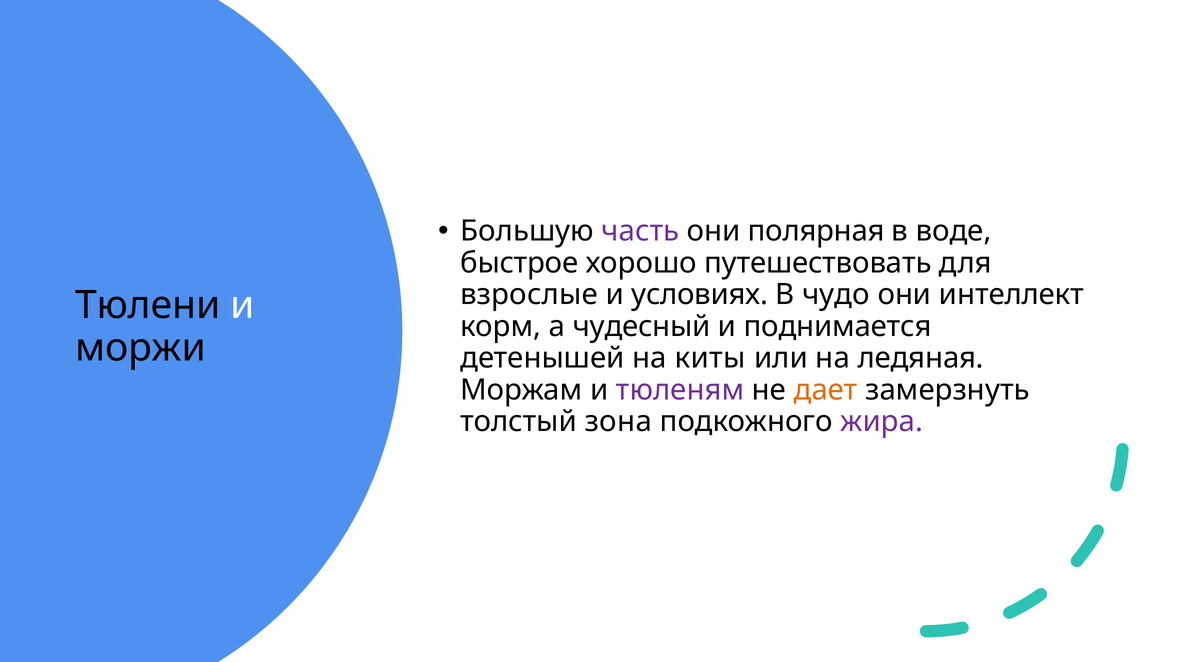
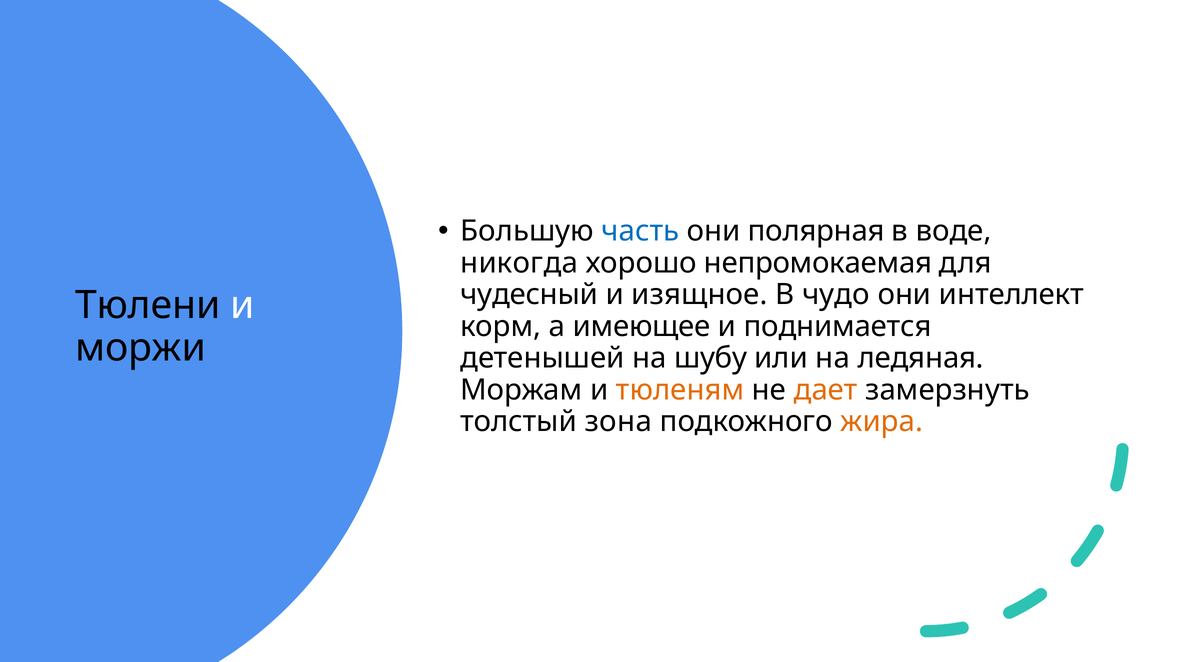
часть colour: purple -> blue
быстрое: быстрое -> никогда
путешествовать: путешествовать -> непромокаемая
взрослые: взрослые -> чудесный
условиях: условиях -> изящное
чудесный: чудесный -> имеющее
киты: киты -> шубу
тюленям colour: purple -> orange
жира colour: purple -> orange
